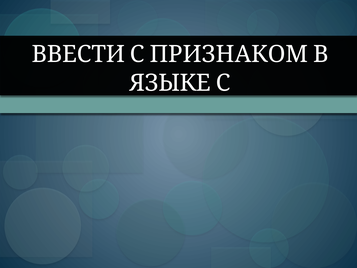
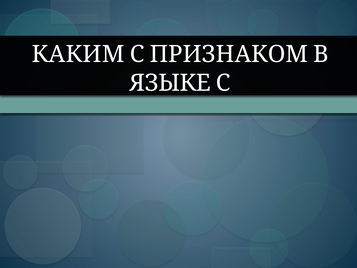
ВВЕСТИ: ВВЕСТИ -> КАКИМ
